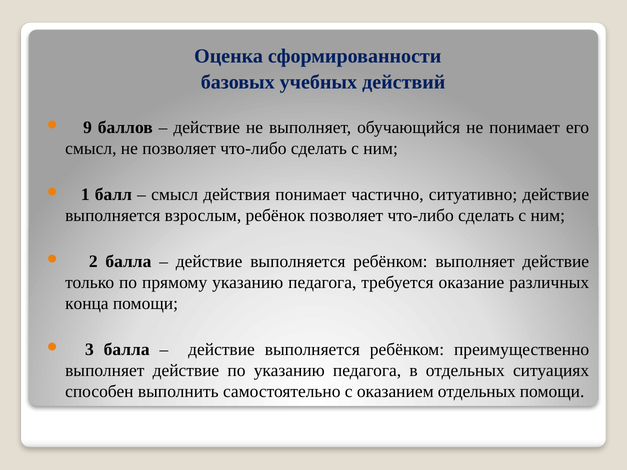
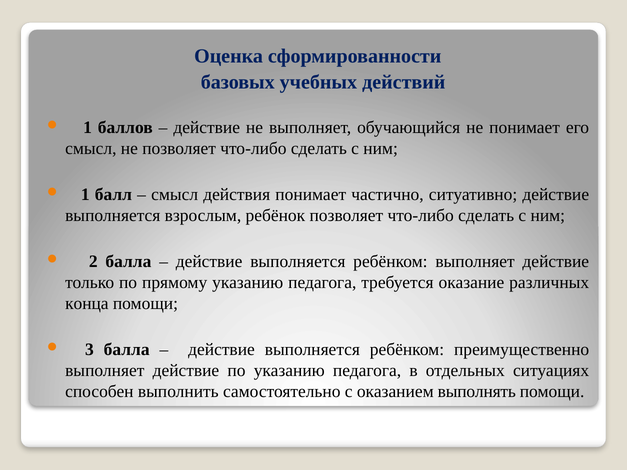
9 at (88, 128): 9 -> 1
оказанием отдельных: отдельных -> выполнять
